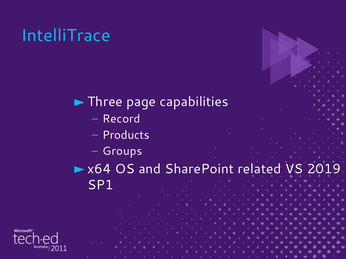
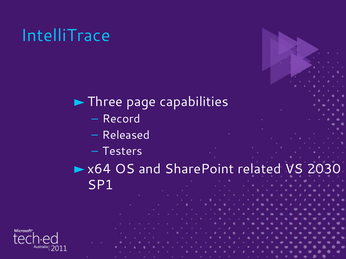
Products: Products -> Released
Groups: Groups -> Testers
2019: 2019 -> 2030
